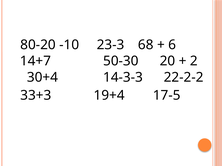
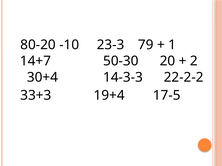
68: 68 -> 79
6: 6 -> 1
